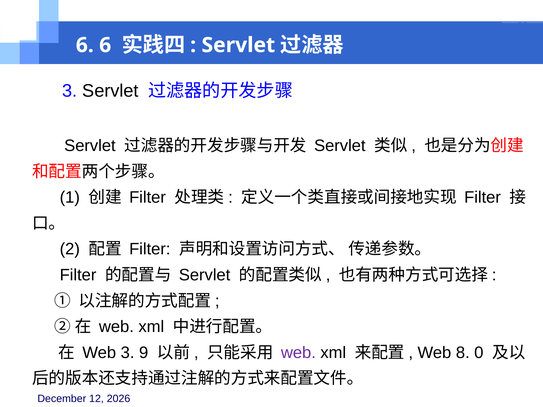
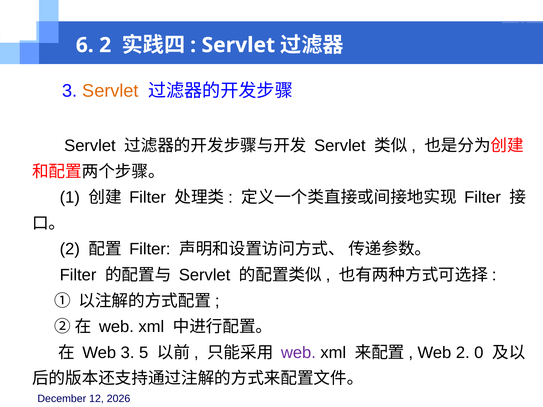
6 6: 6 -> 2
Servlet at (110, 91) colour: black -> orange
9: 9 -> 5
Web 8: 8 -> 2
